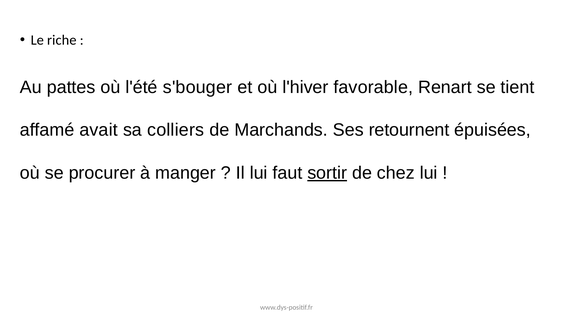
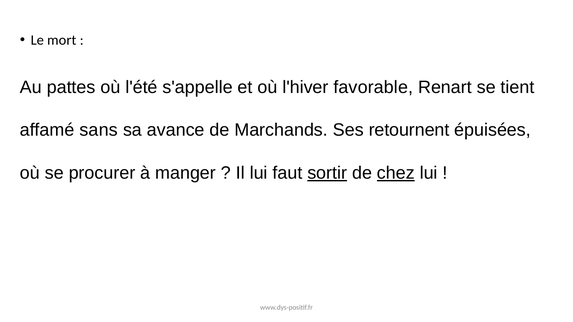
riche: riche -> mort
s'bouger: s'bouger -> s'appelle
avait: avait -> sans
colliers: colliers -> avance
chez underline: none -> present
